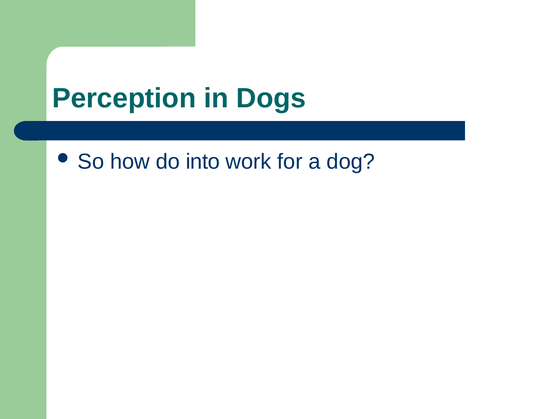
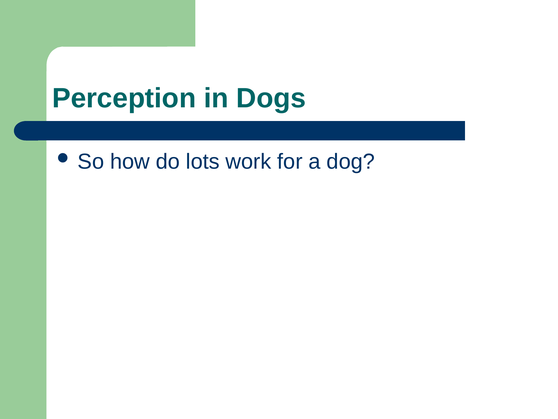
into: into -> lots
